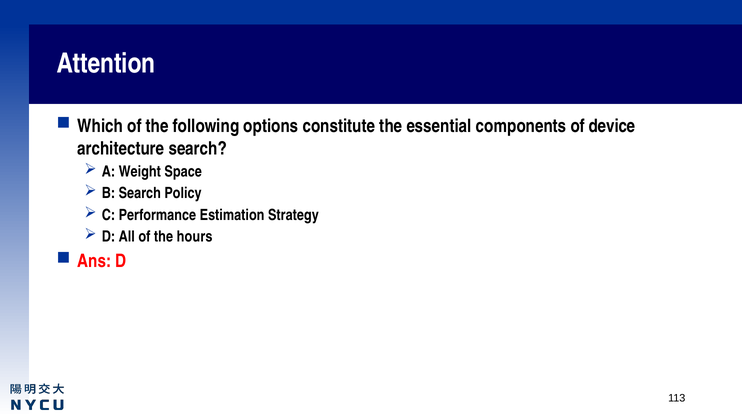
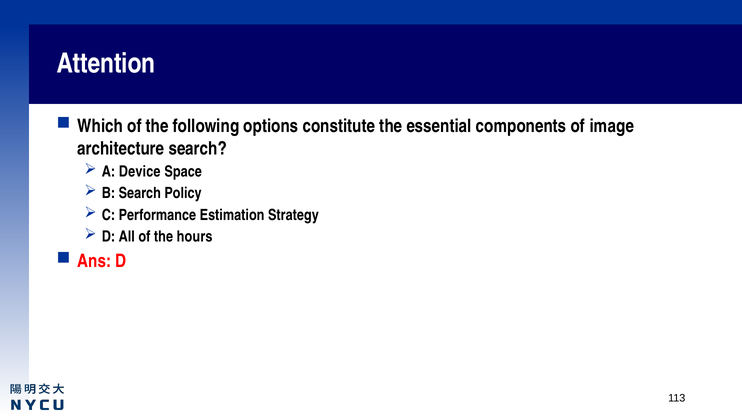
device: device -> image
Weight: Weight -> Device
